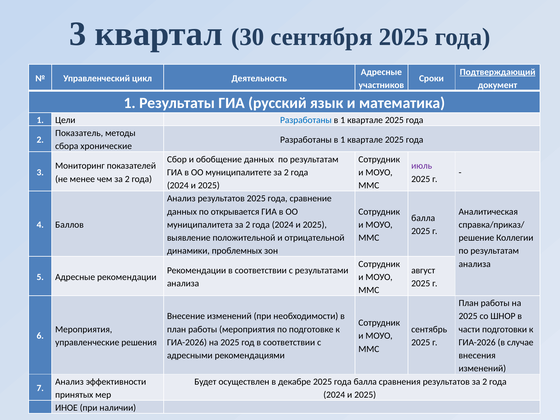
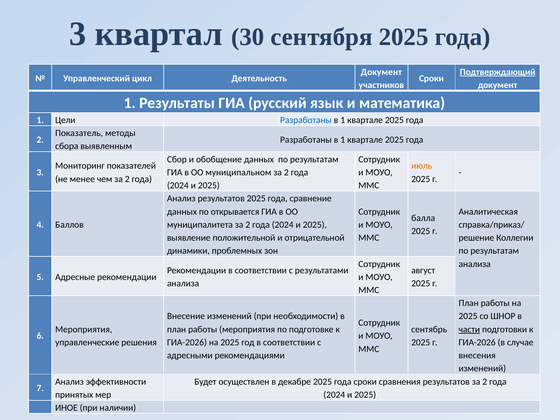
Адресные at (381, 72): Адресные -> Документ
хронические: хронические -> выявленным
июль colour: purple -> orange
муниципалитете: муниципалитете -> муниципальном
части underline: none -> present
года балла: балла -> сроки
